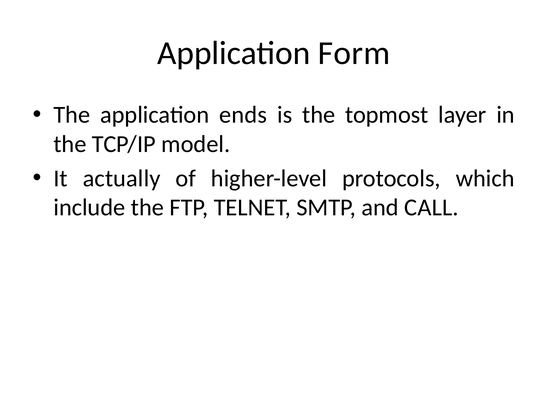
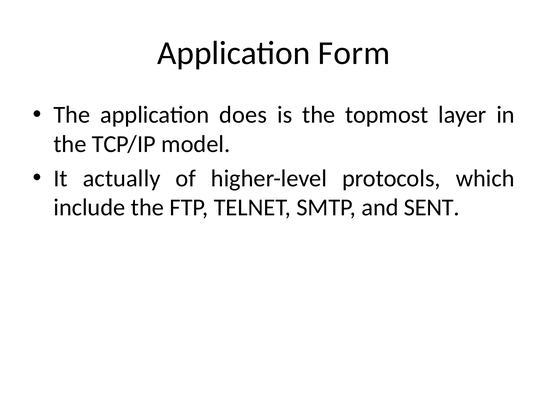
ends: ends -> does
CALL: CALL -> SENT
